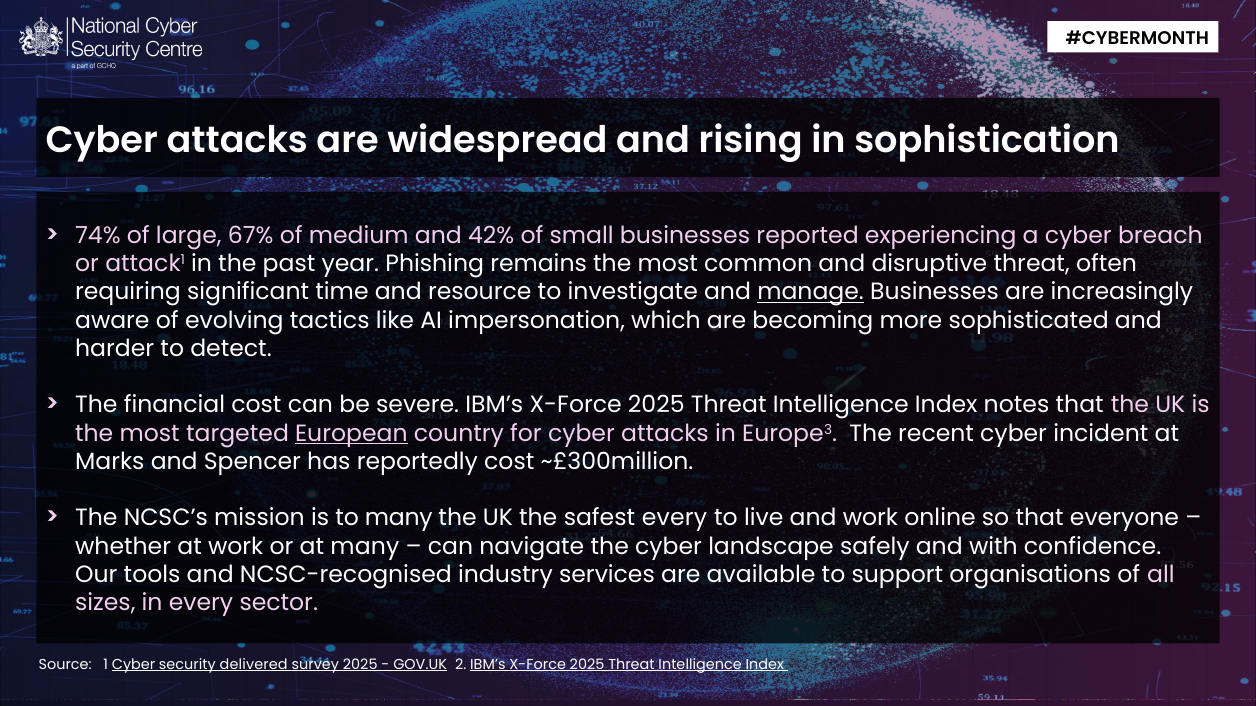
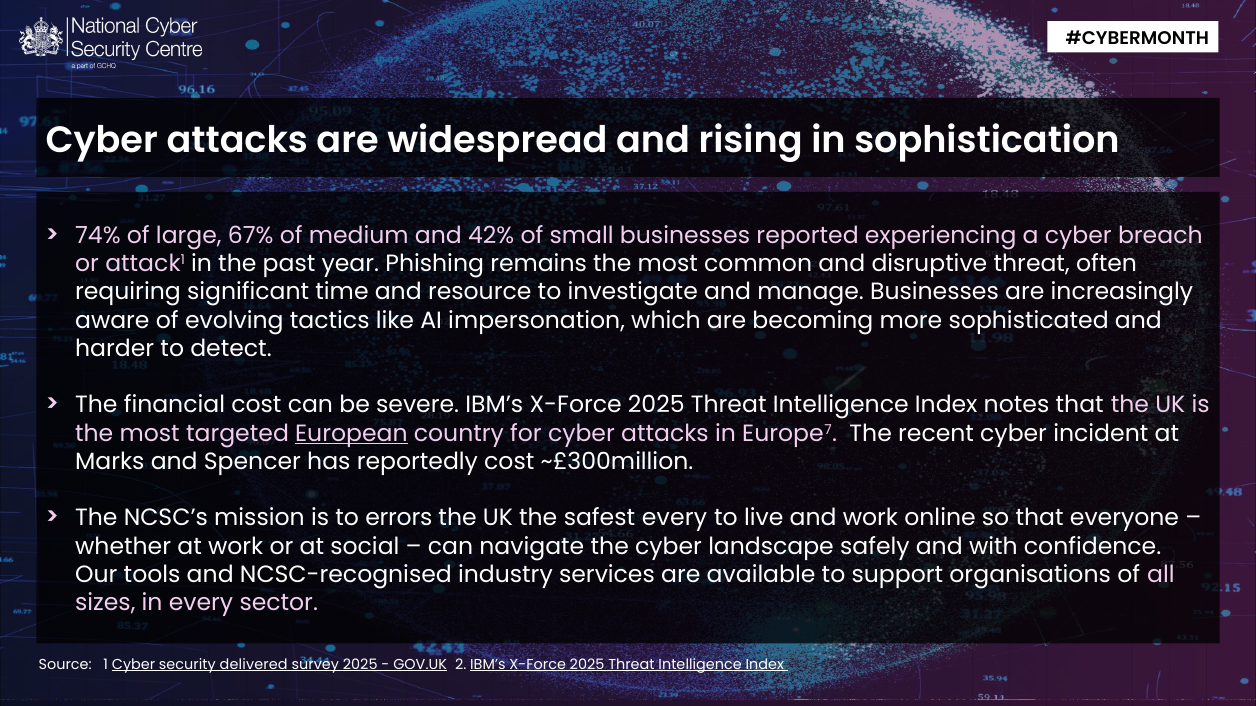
manage underline: present -> none
3: 3 -> 7
to many: many -> errors
at many: many -> social
